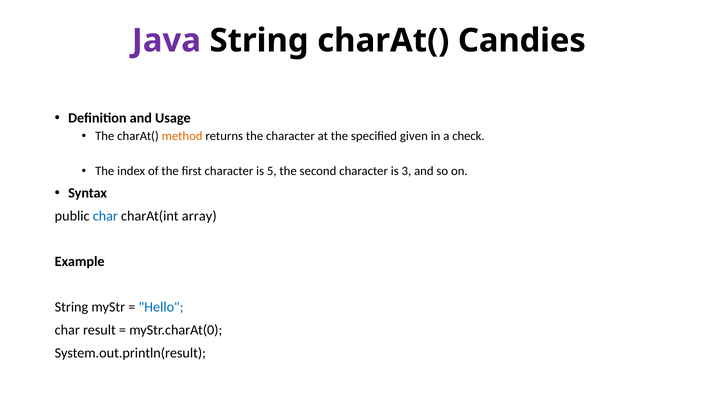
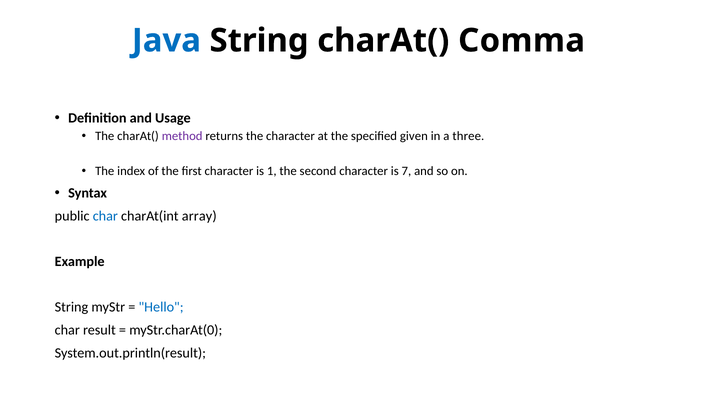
Java colour: purple -> blue
Candies: Candies -> Comma
method colour: orange -> purple
check: check -> three
5: 5 -> 1
3: 3 -> 7
